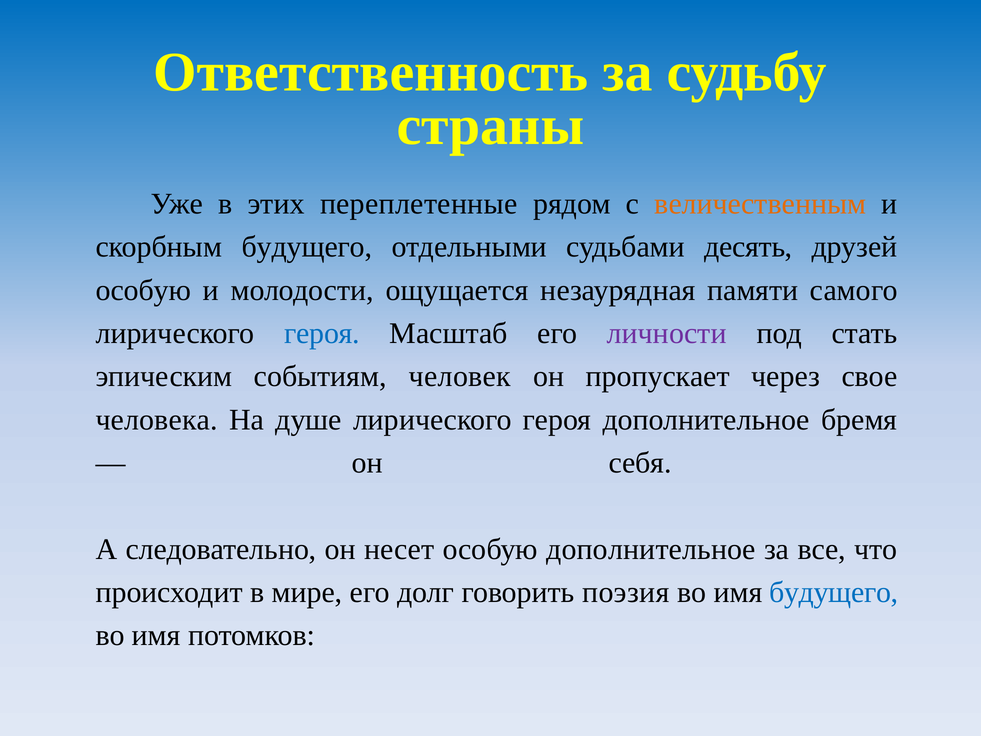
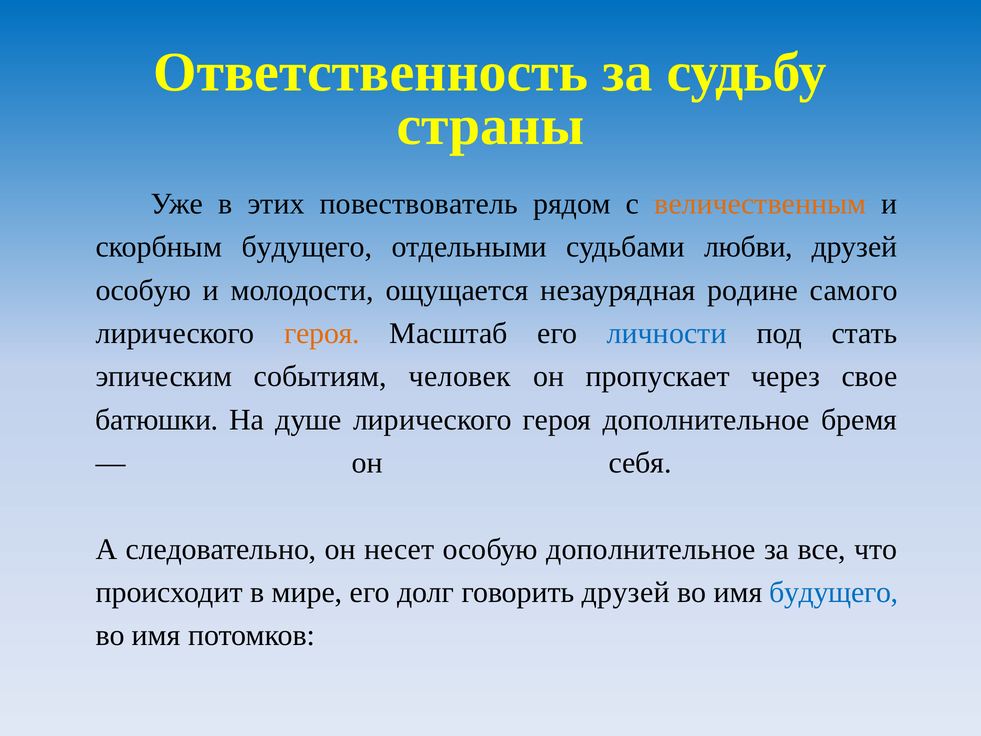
переплетенные: переплетенные -> повествователь
десять: десять -> любви
памяти: памяти -> родине
героя at (322, 333) colour: blue -> orange
личности colour: purple -> blue
человека: человека -> батюшки
говорить поэзия: поэзия -> друзей
